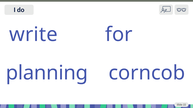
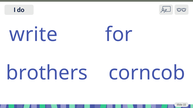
planning: planning -> brothers
